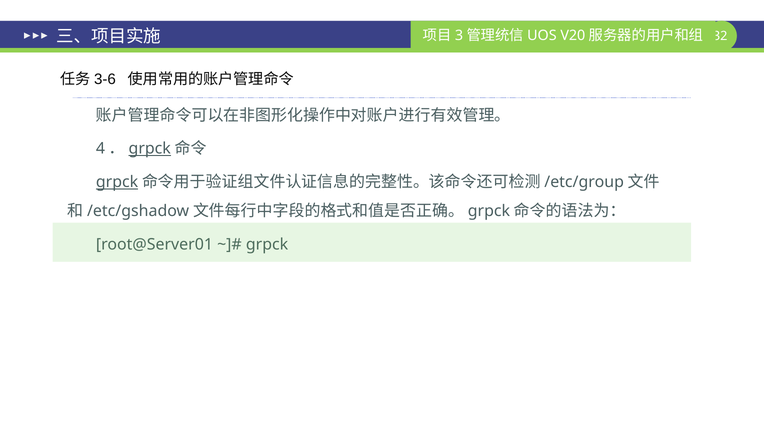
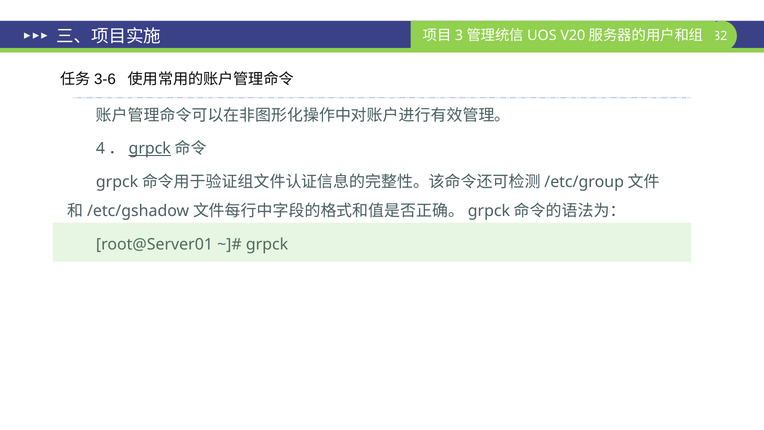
grpck at (117, 182) underline: present -> none
